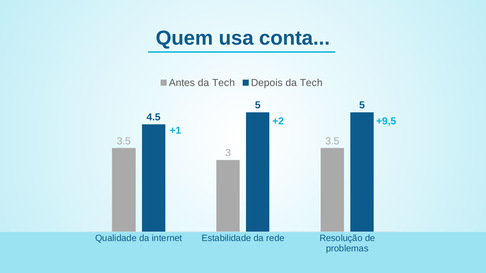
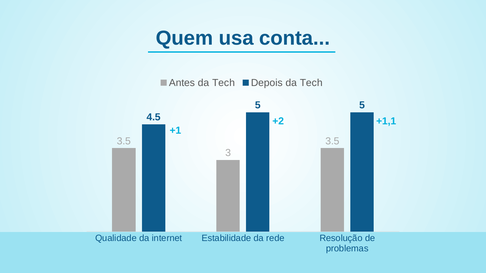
+9,5: +9,5 -> +1,1
